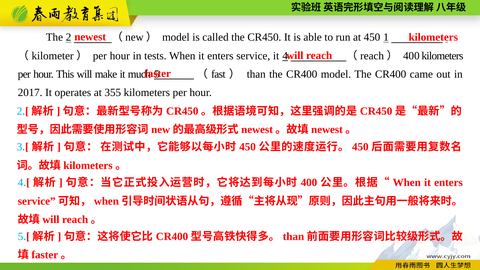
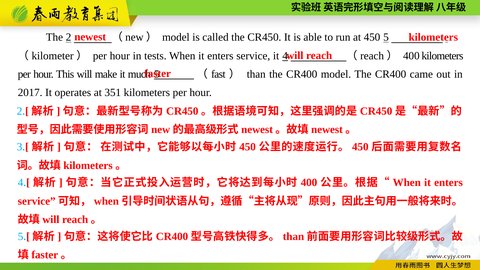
450 1: 1 -> 5
355: 355 -> 351
